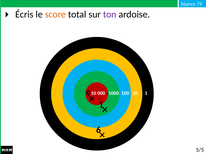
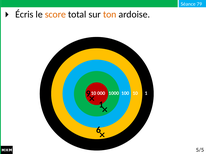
ton colour: purple -> orange
